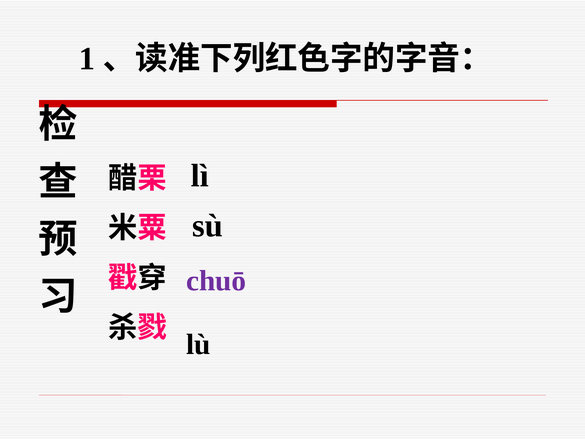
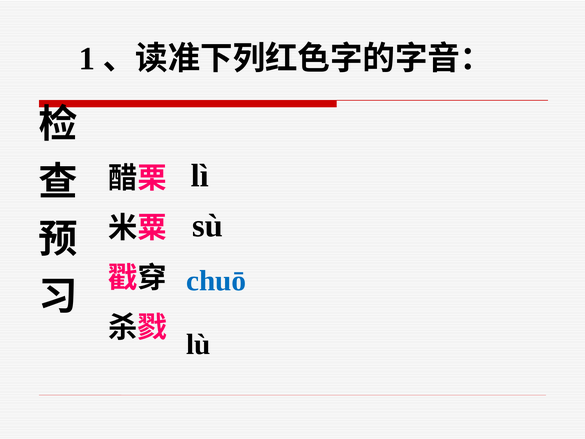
chuō colour: purple -> blue
